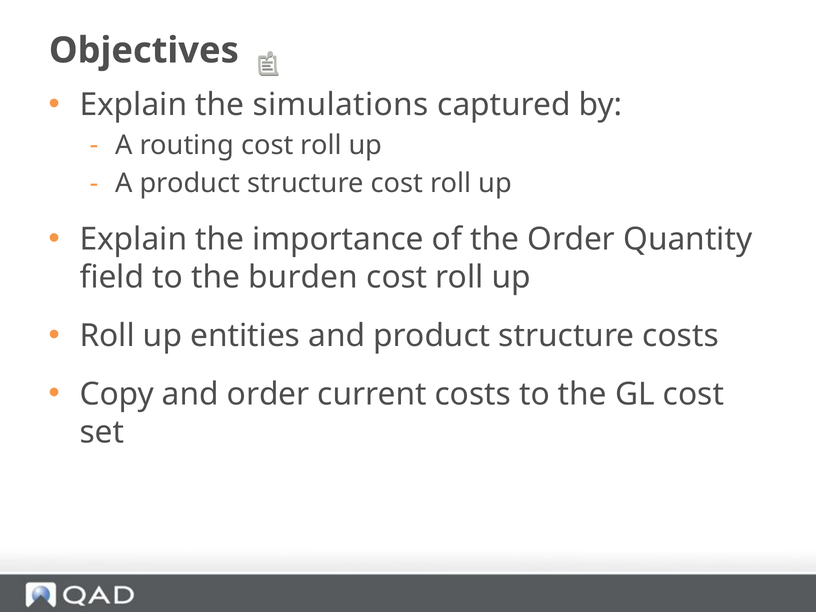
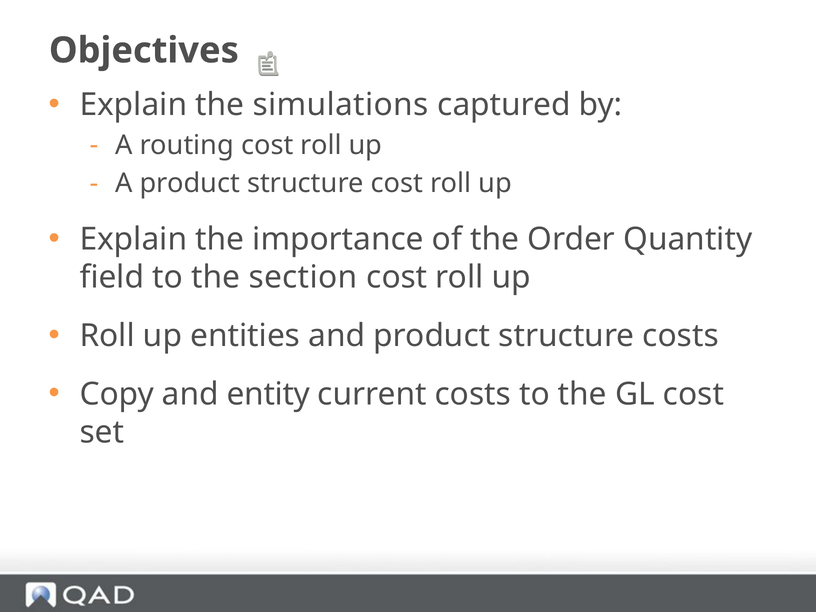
burden: burden -> section
and order: order -> entity
